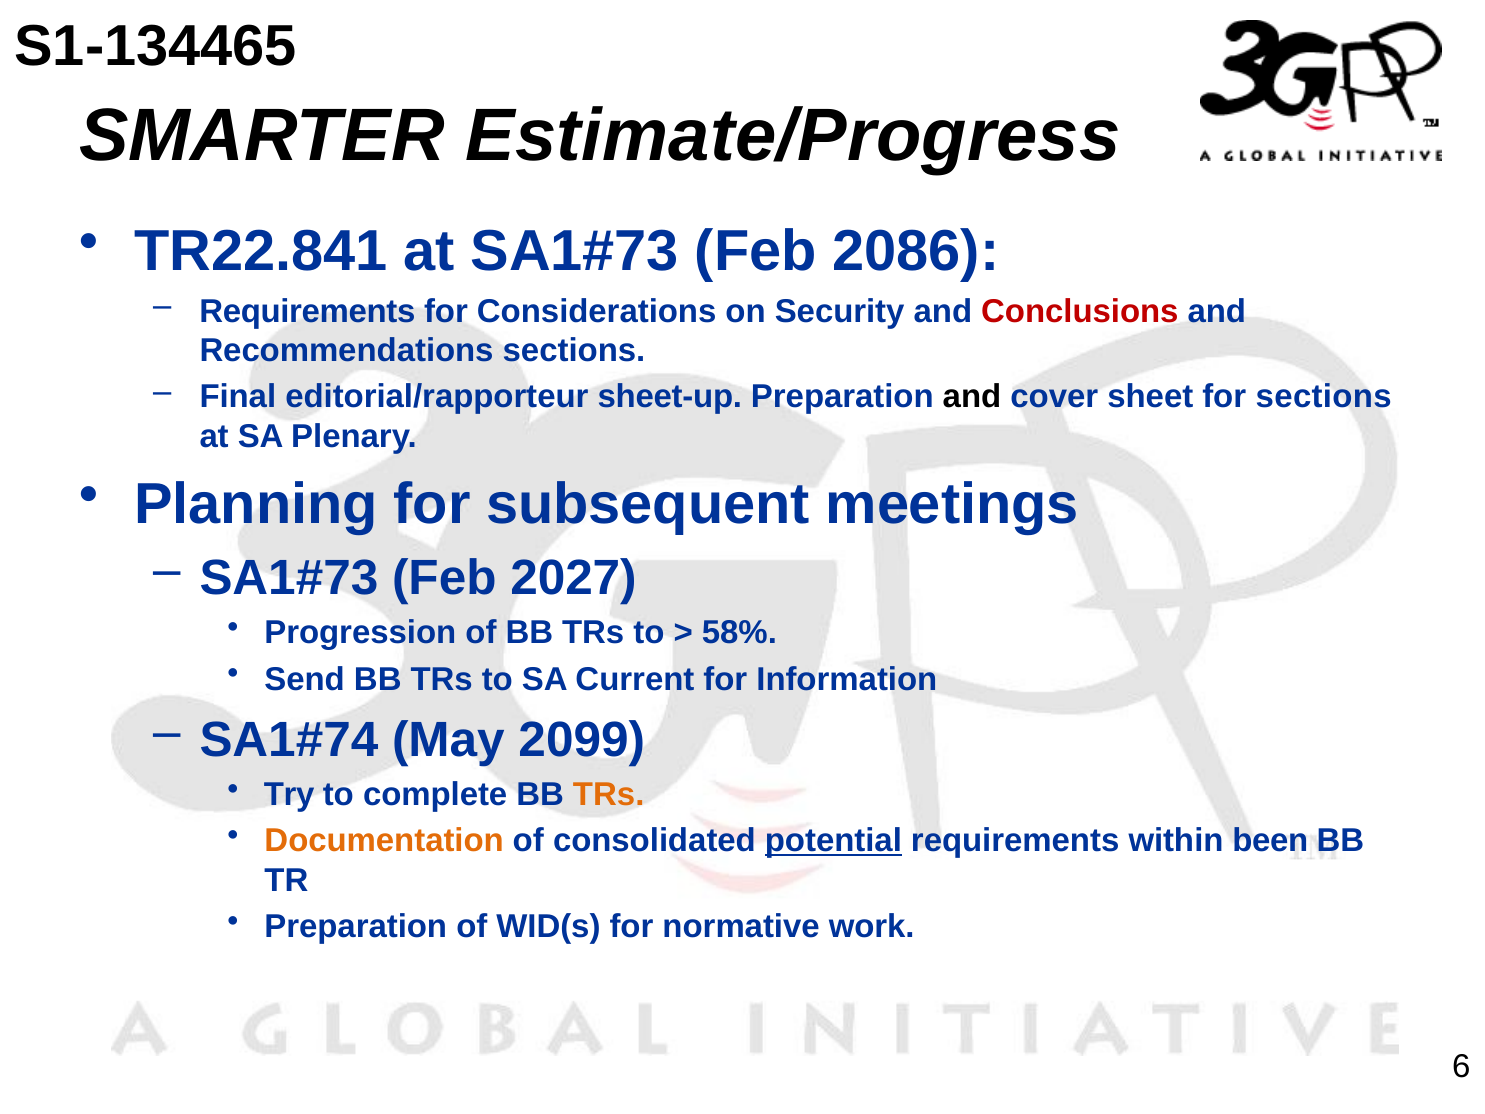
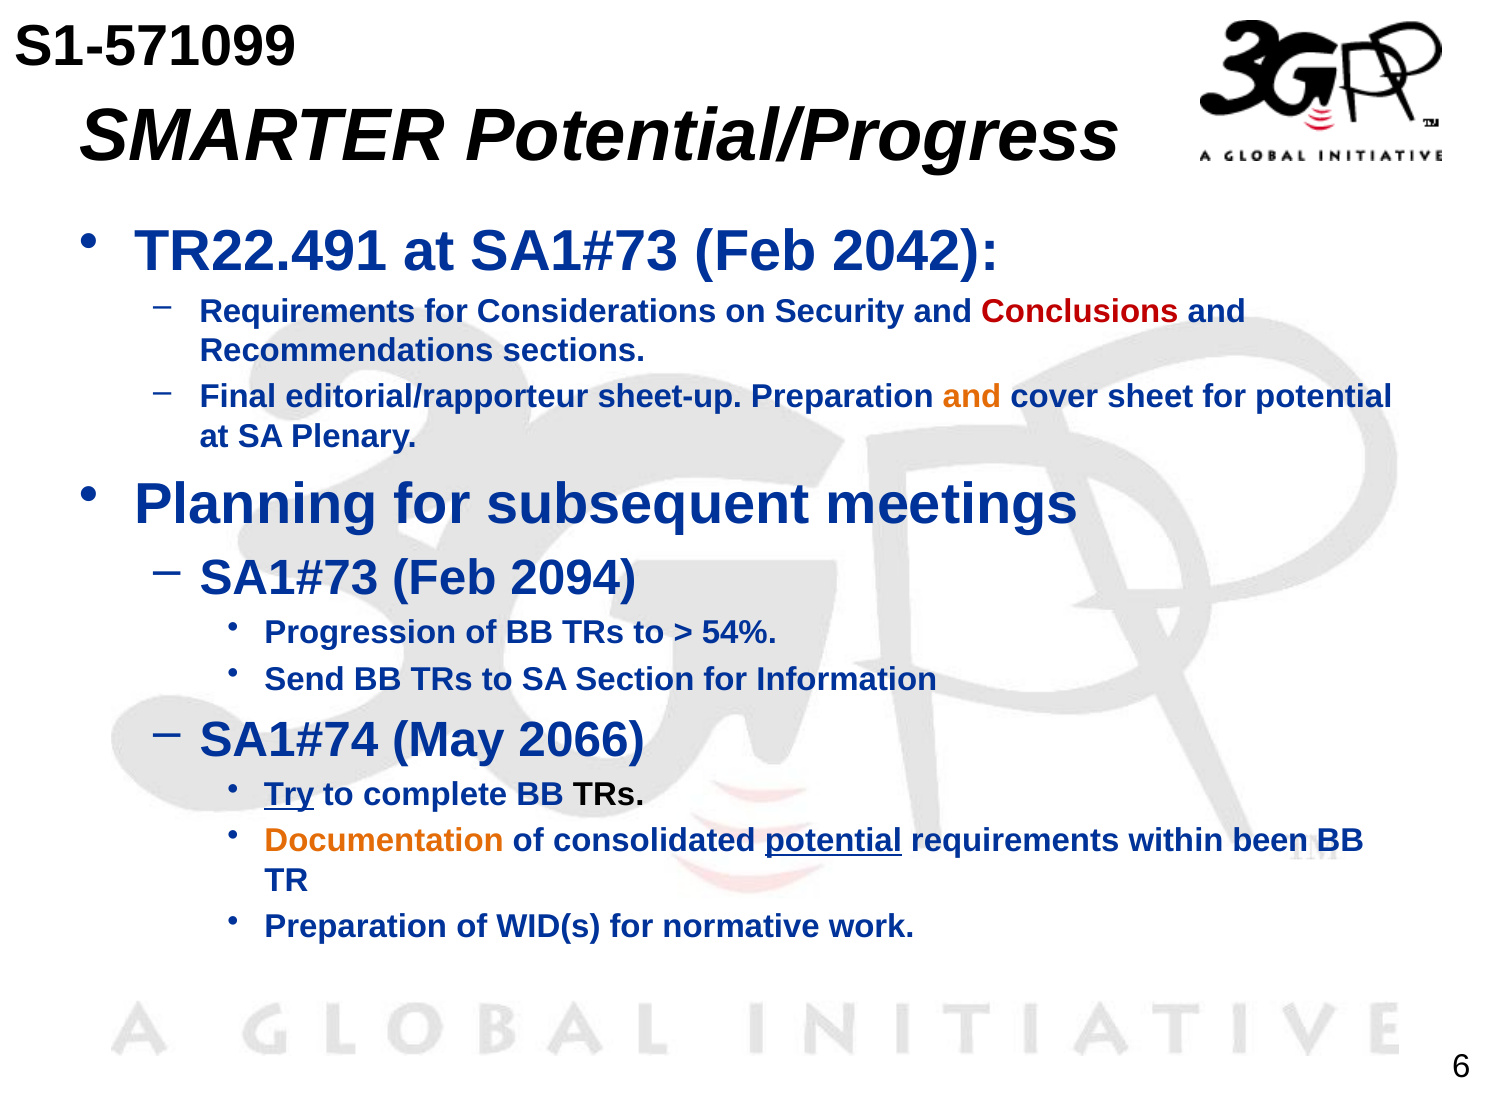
S1-134465: S1-134465 -> S1-571099
Estimate/Progress: Estimate/Progress -> Potential/Progress
TR22.841: TR22.841 -> TR22.491
2086: 2086 -> 2042
and at (972, 397) colour: black -> orange
for sections: sections -> potential
2027: 2027 -> 2094
58%: 58% -> 54%
Current: Current -> Section
2099: 2099 -> 2066
Try underline: none -> present
TRs at (609, 795) colour: orange -> black
